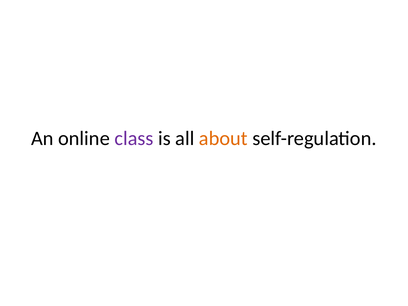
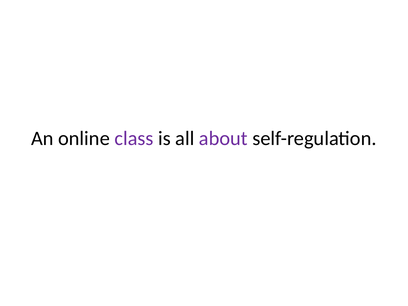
about colour: orange -> purple
